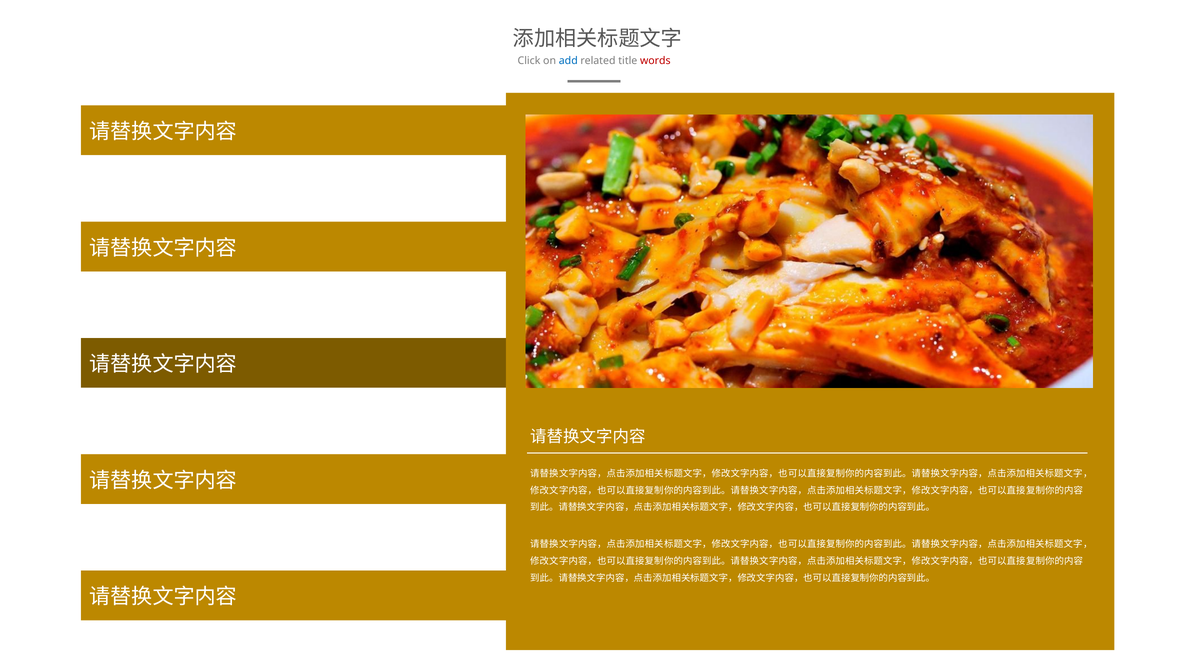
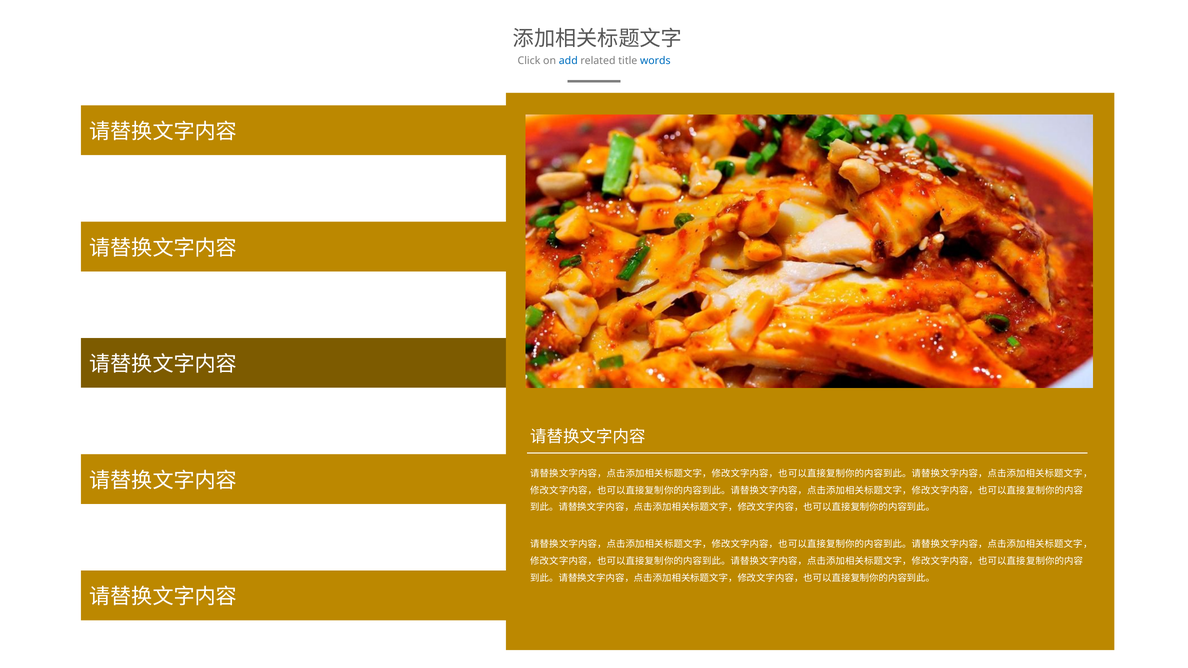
words colour: red -> blue
